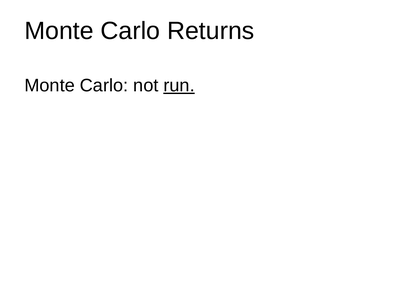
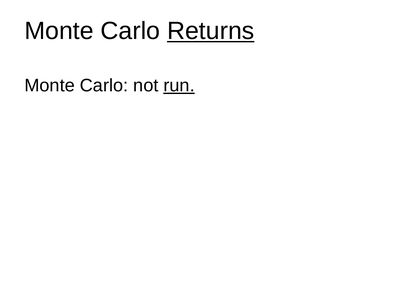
Returns underline: none -> present
